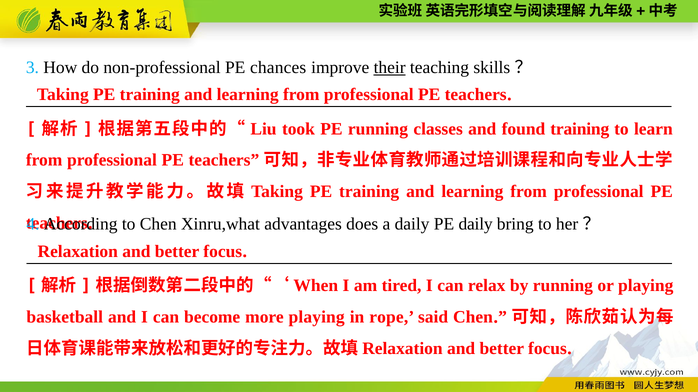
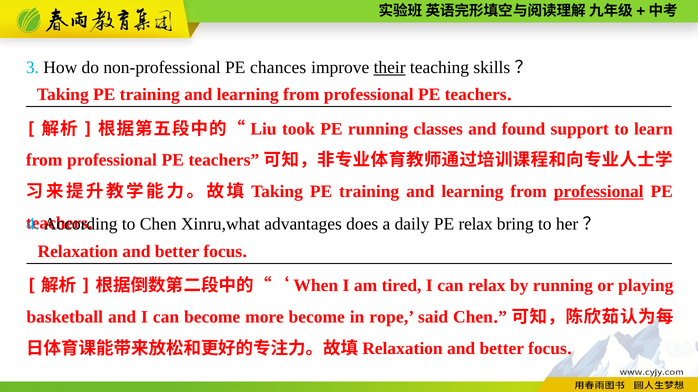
found training: training -> support
professional at (599, 192) underline: none -> present
PE daily: daily -> relax
more playing: playing -> become
